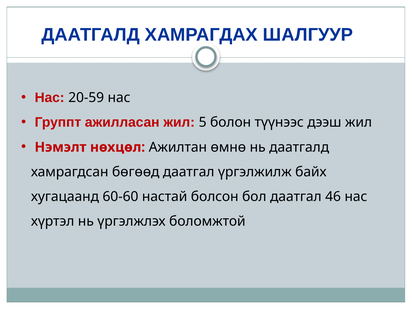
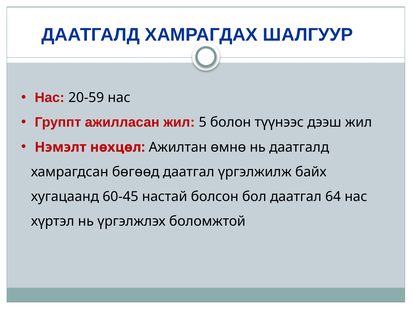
60-60: 60-60 -> 60-45
46: 46 -> 64
